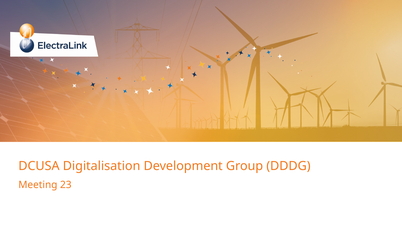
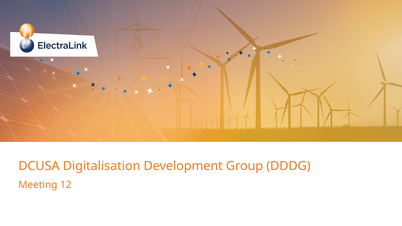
23: 23 -> 12
